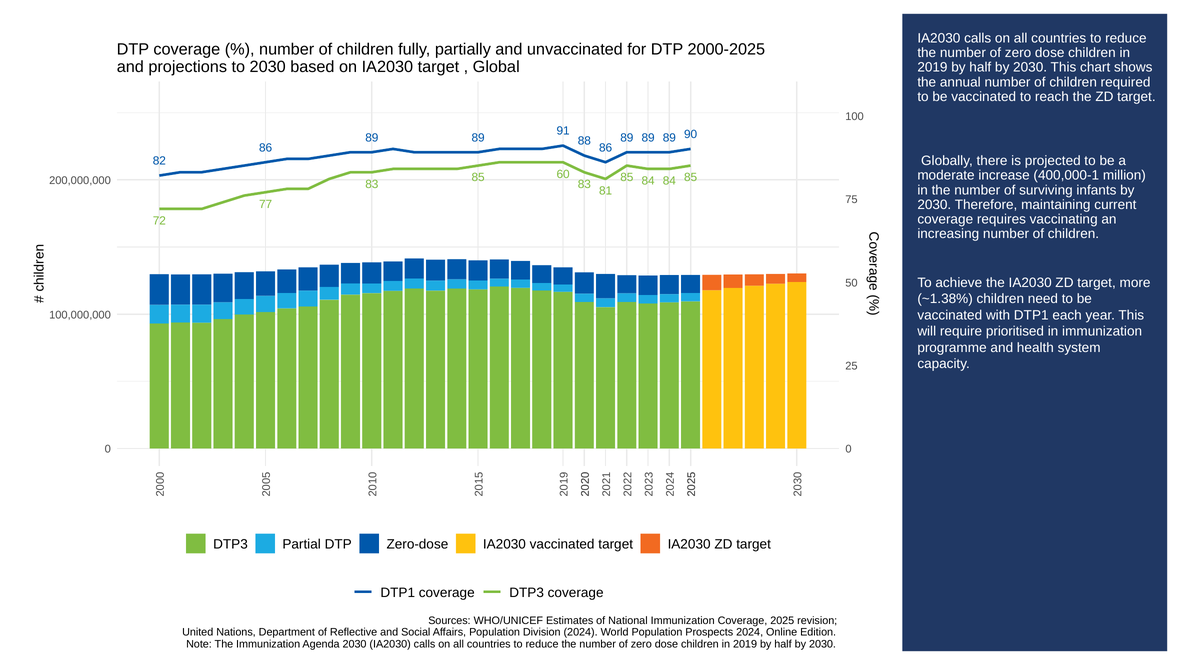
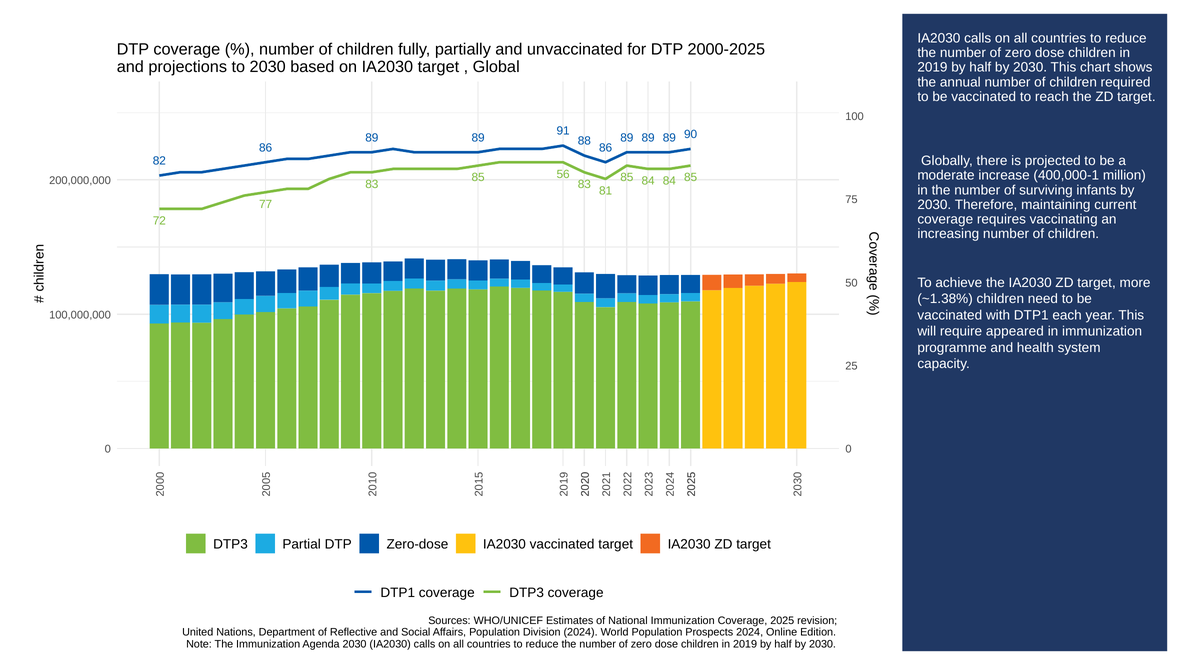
60: 60 -> 56
prioritised: prioritised -> appeared
